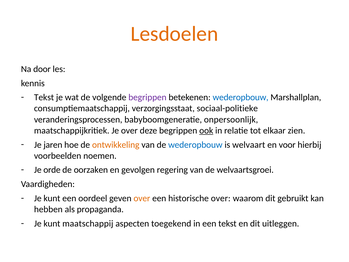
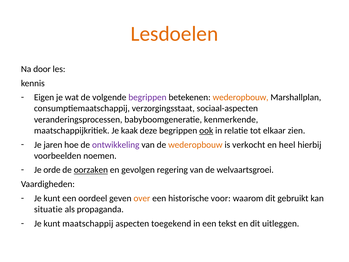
Tekst at (44, 97): Tekst -> Eigen
wederopbouw at (241, 97) colour: blue -> orange
sociaal-politieke: sociaal-politieke -> sociaal-aspecten
onpersoonlijk: onpersoonlijk -> kenmerkende
Je over: over -> kaak
ontwikkeling colour: orange -> purple
wederopbouw at (195, 145) colour: blue -> orange
welvaart: welvaart -> verkocht
voor: voor -> heel
oorzaken underline: none -> present
historische over: over -> voor
hebben: hebben -> situatie
